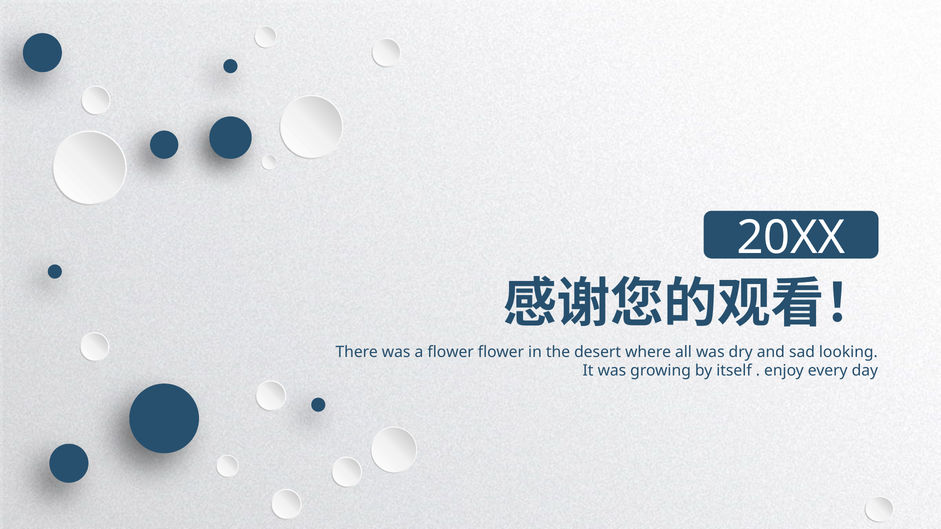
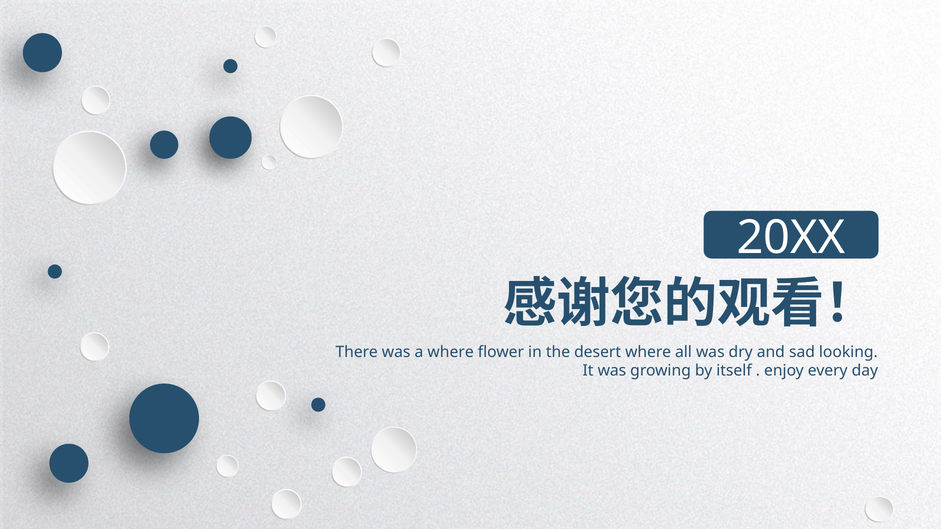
a flower: flower -> where
